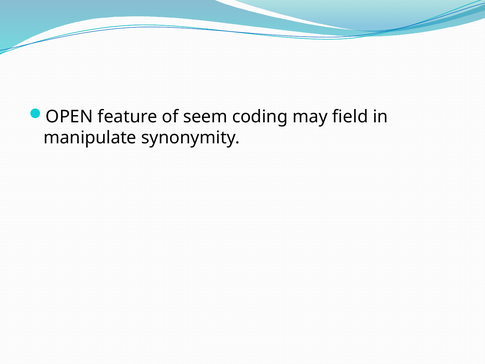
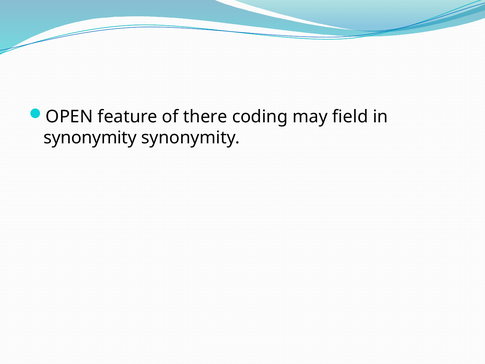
seem: seem -> there
manipulate at (90, 138): manipulate -> synonymity
